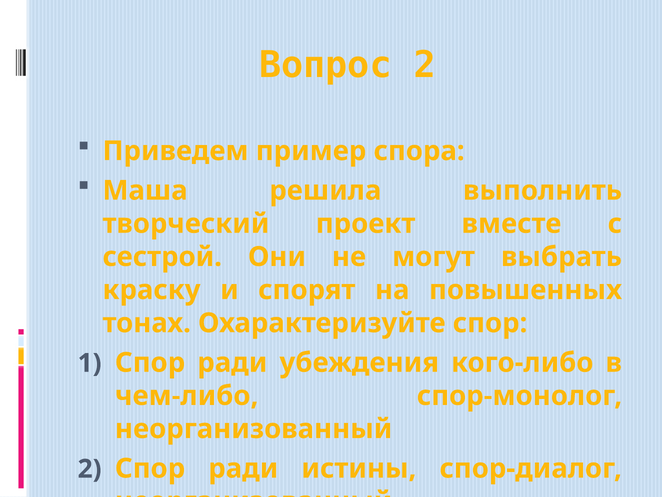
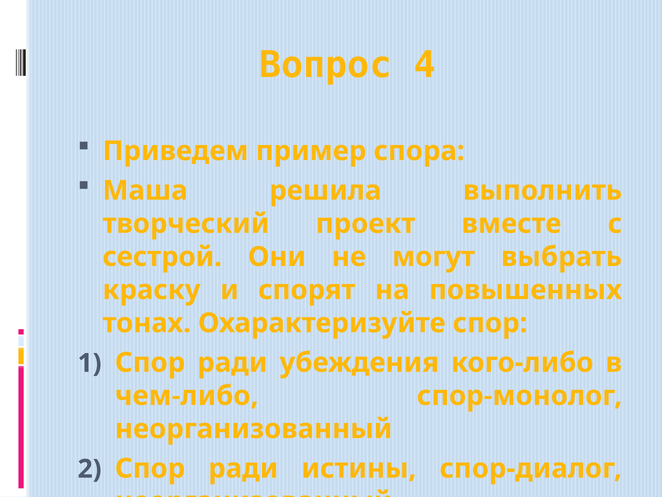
Вопрос 2: 2 -> 4
